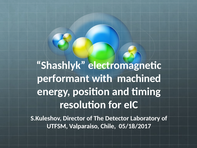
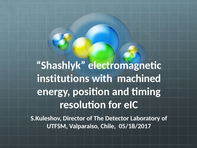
performant: performant -> institutions
